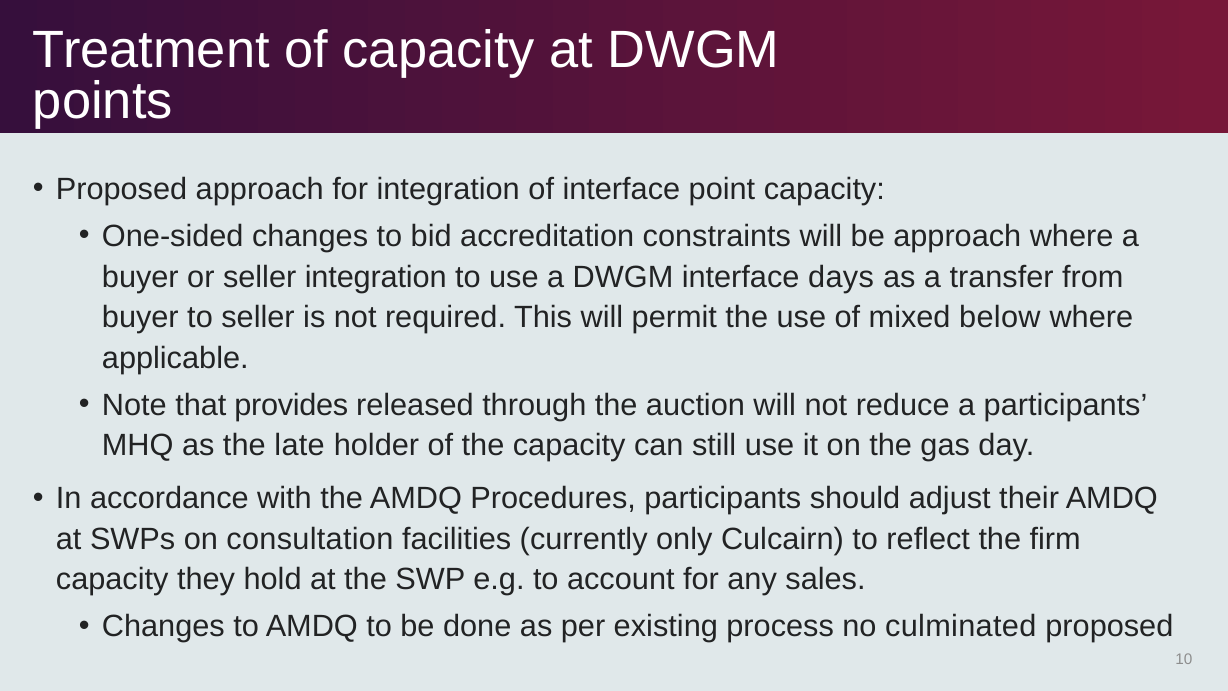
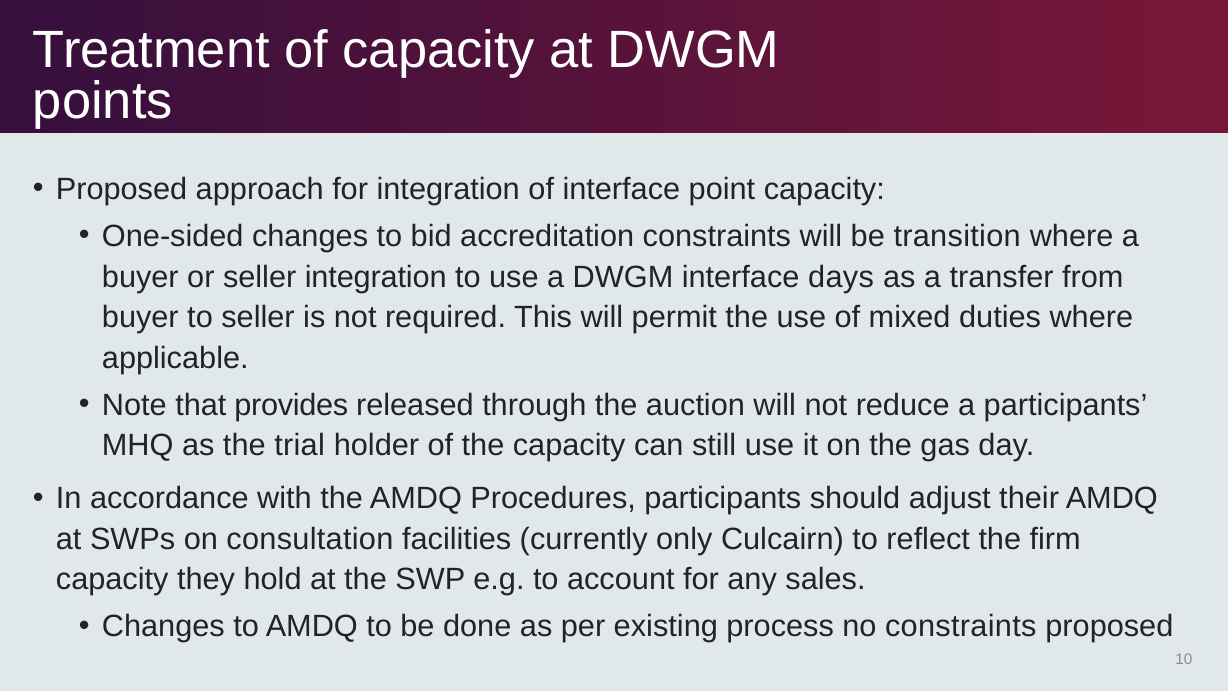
be approach: approach -> transition
below: below -> duties
late: late -> trial
no culminated: culminated -> constraints
